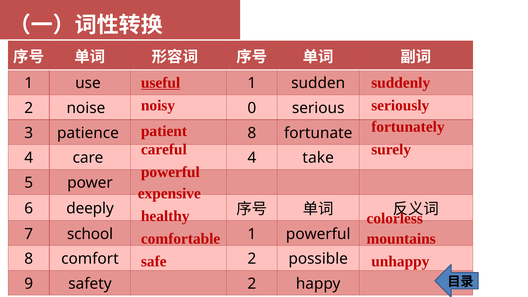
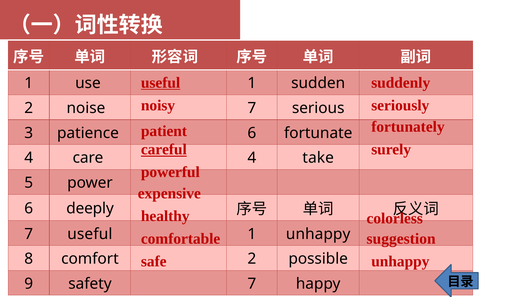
noise 0: 0 -> 7
patience 8: 8 -> 6
careful underline: none -> present
7 school: school -> useful
1 powerful: powerful -> unhappy
mountains: mountains -> suggestion
safety 2: 2 -> 7
